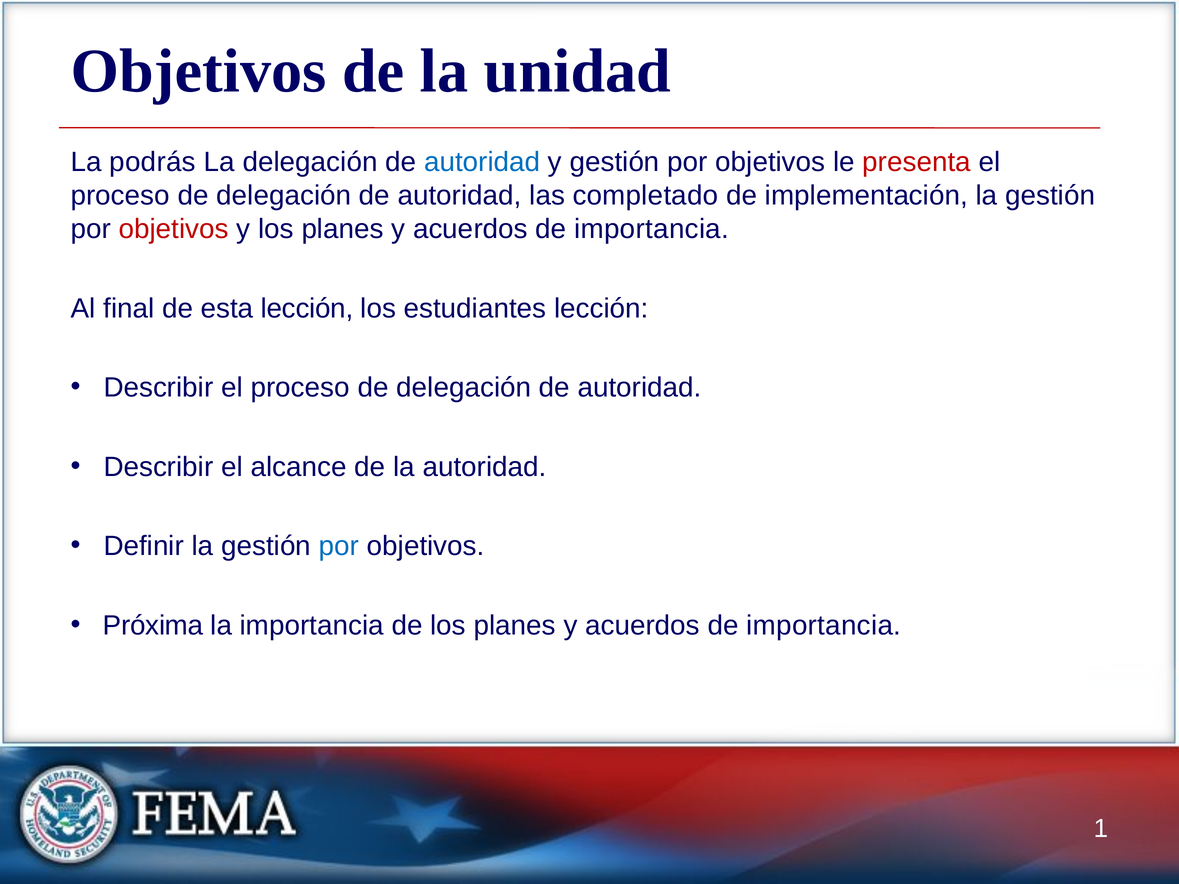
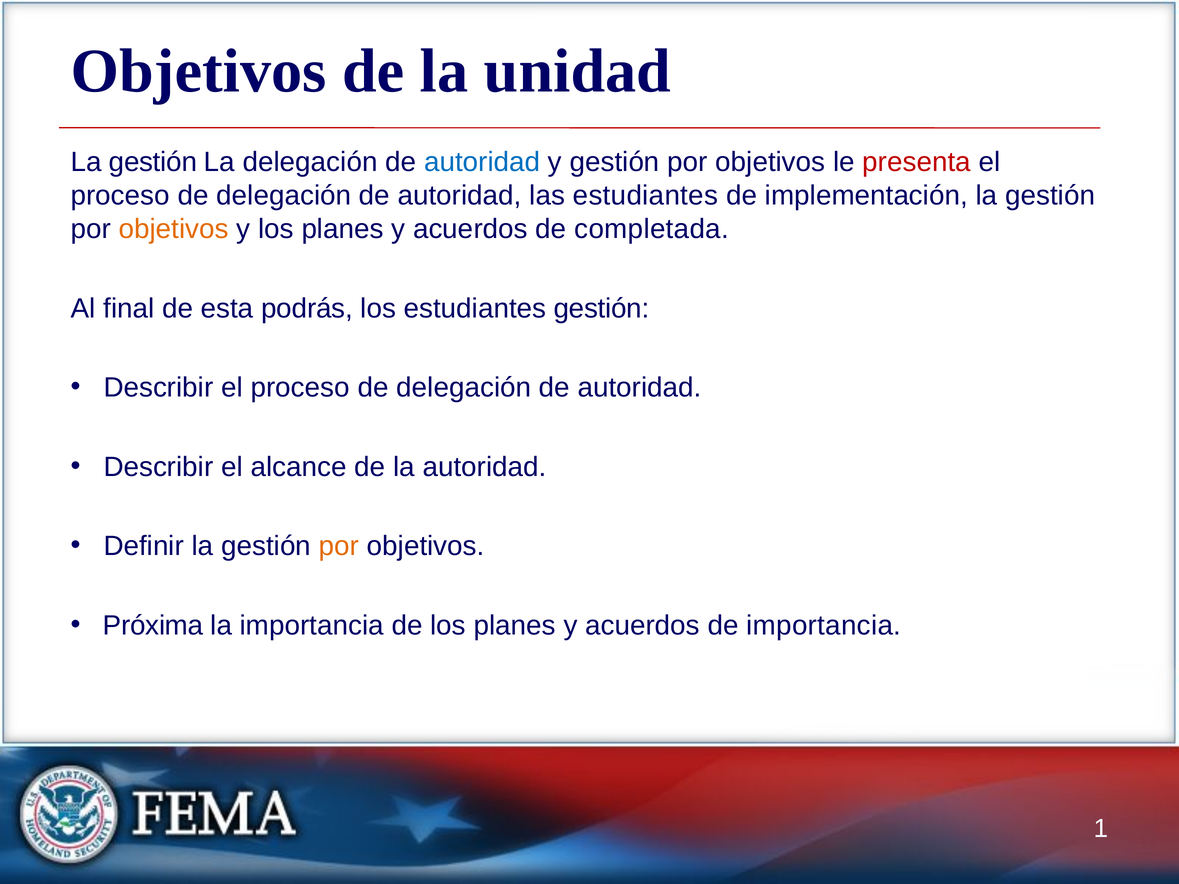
podrás at (153, 162): podrás -> gestión
las completado: completado -> estudiantes
objetivos at (174, 229) colour: red -> orange
importancia at (652, 229): importancia -> completada
esta lección: lección -> podrás
estudiantes lección: lección -> gestión
por at (339, 546) colour: blue -> orange
